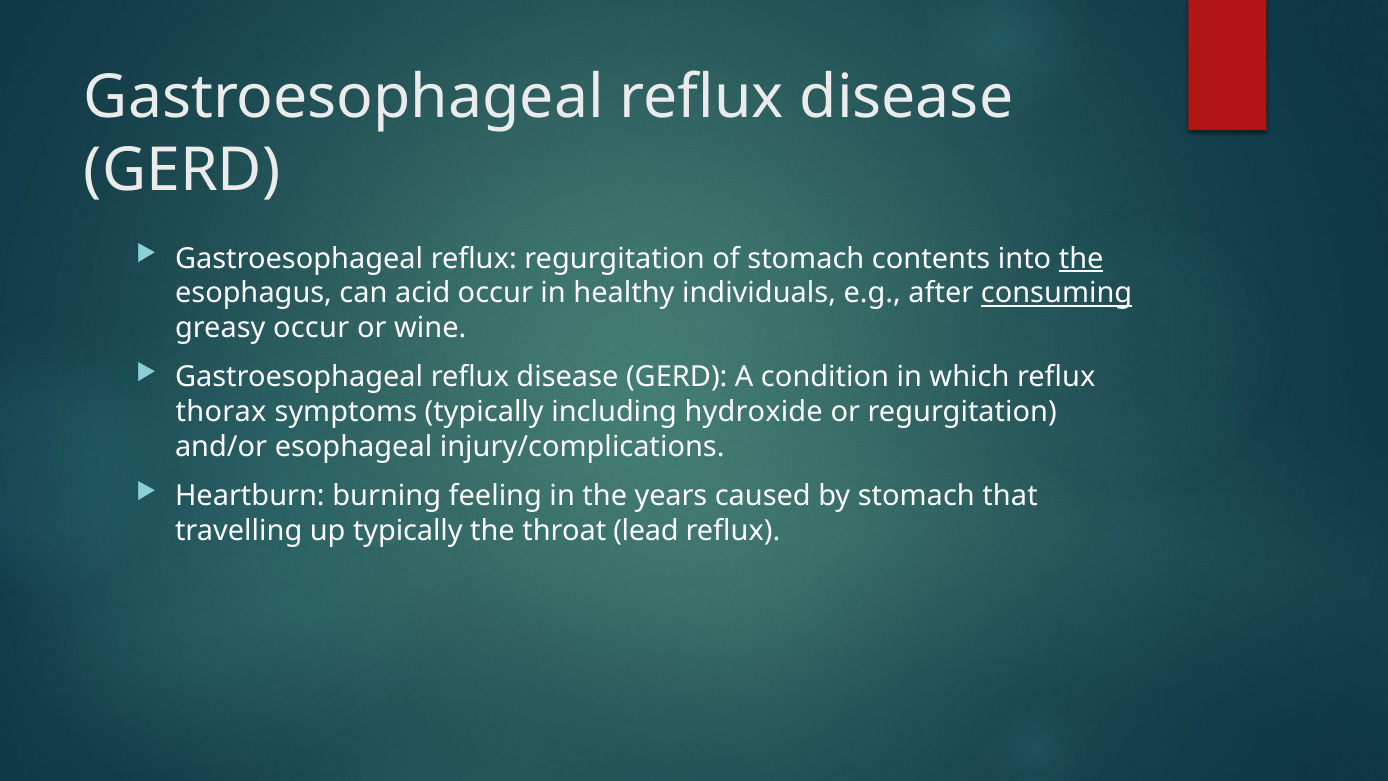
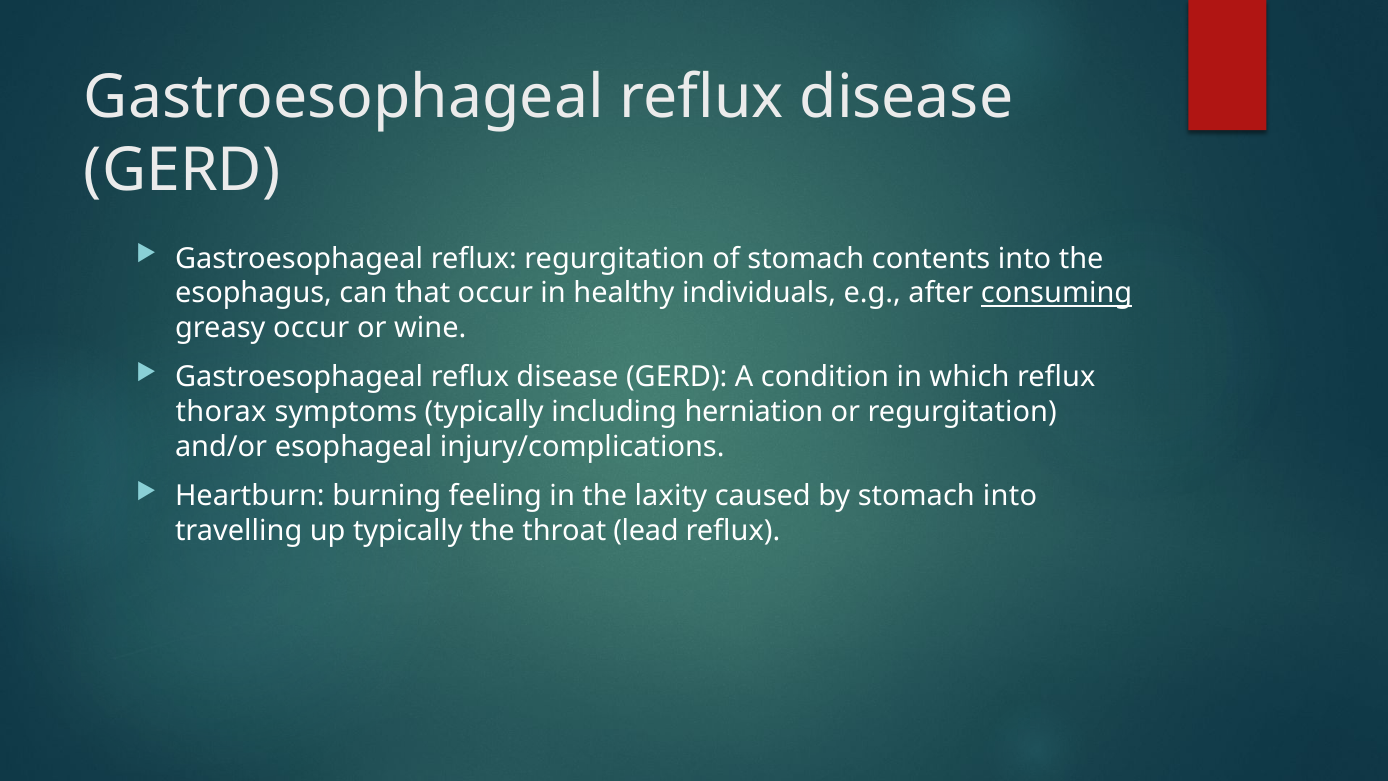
the at (1081, 258) underline: present -> none
acid: acid -> that
hydroxide: hydroxide -> herniation
years: years -> laxity
stomach that: that -> into
